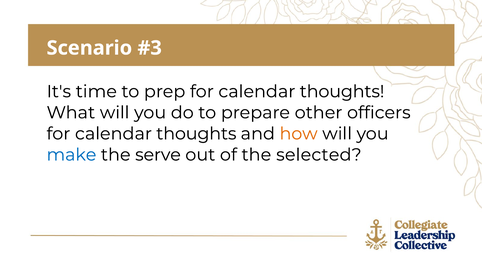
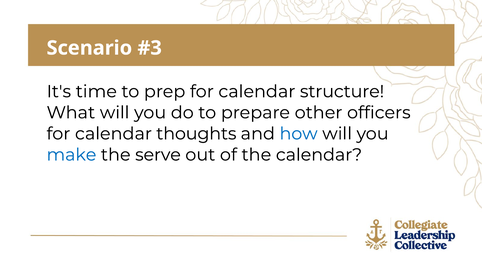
prep for calendar thoughts: thoughts -> structure
how colour: orange -> blue
the selected: selected -> calendar
